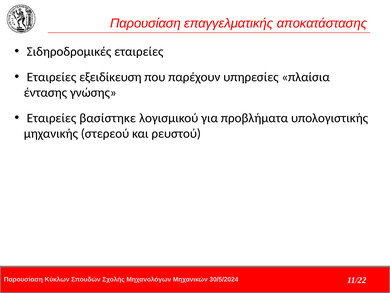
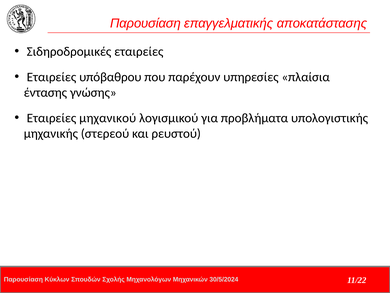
εξειδίκευση: εξειδίκευση -> υπόβαθρου
βασίστηκε: βασίστηκε -> μηχανικού
